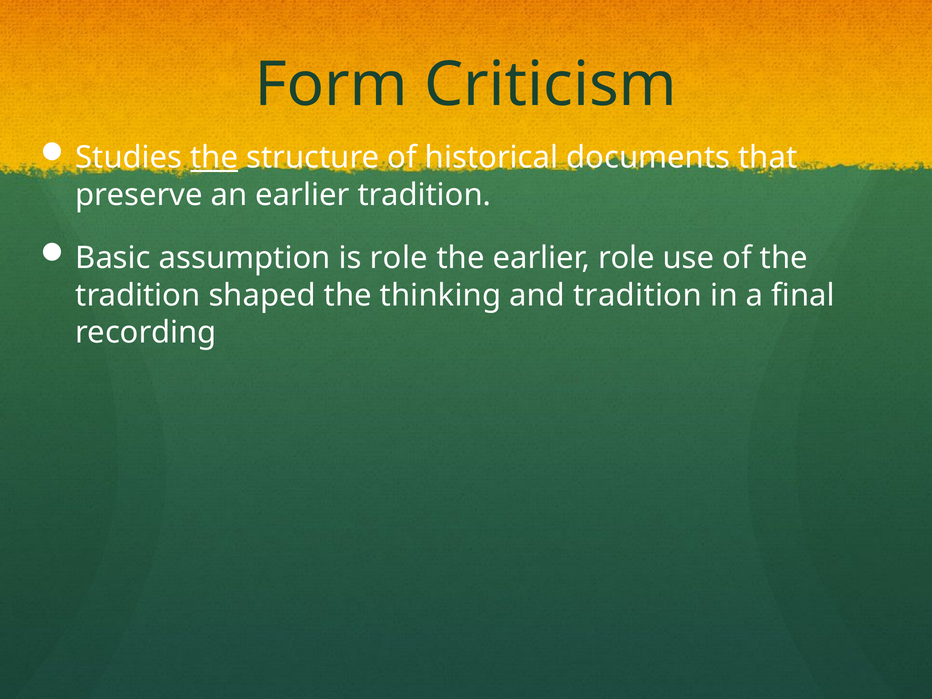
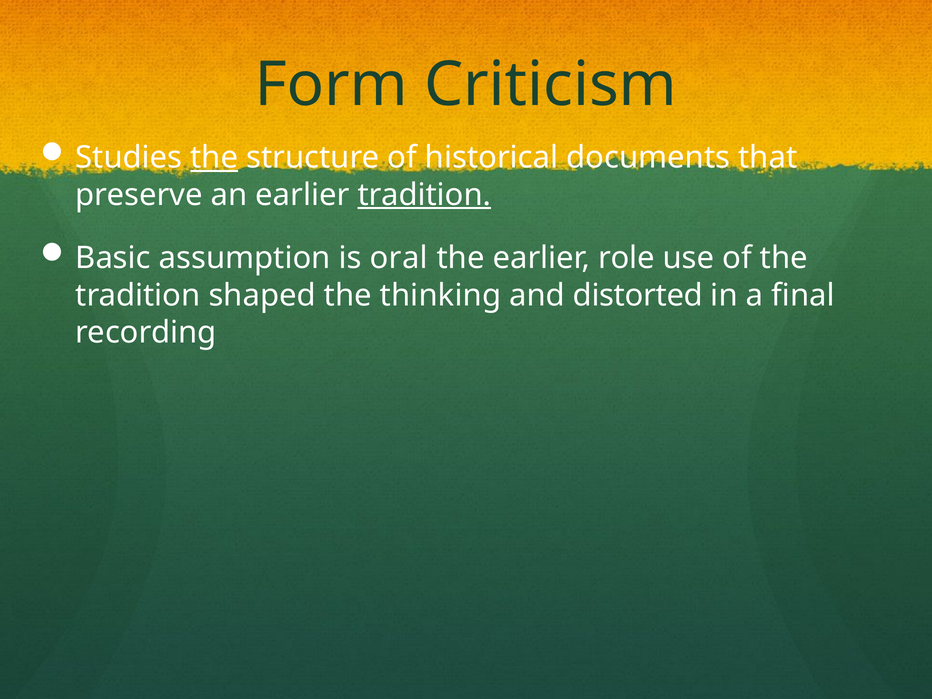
tradition at (424, 195) underline: none -> present
is role: role -> oral
and tradition: tradition -> distorted
